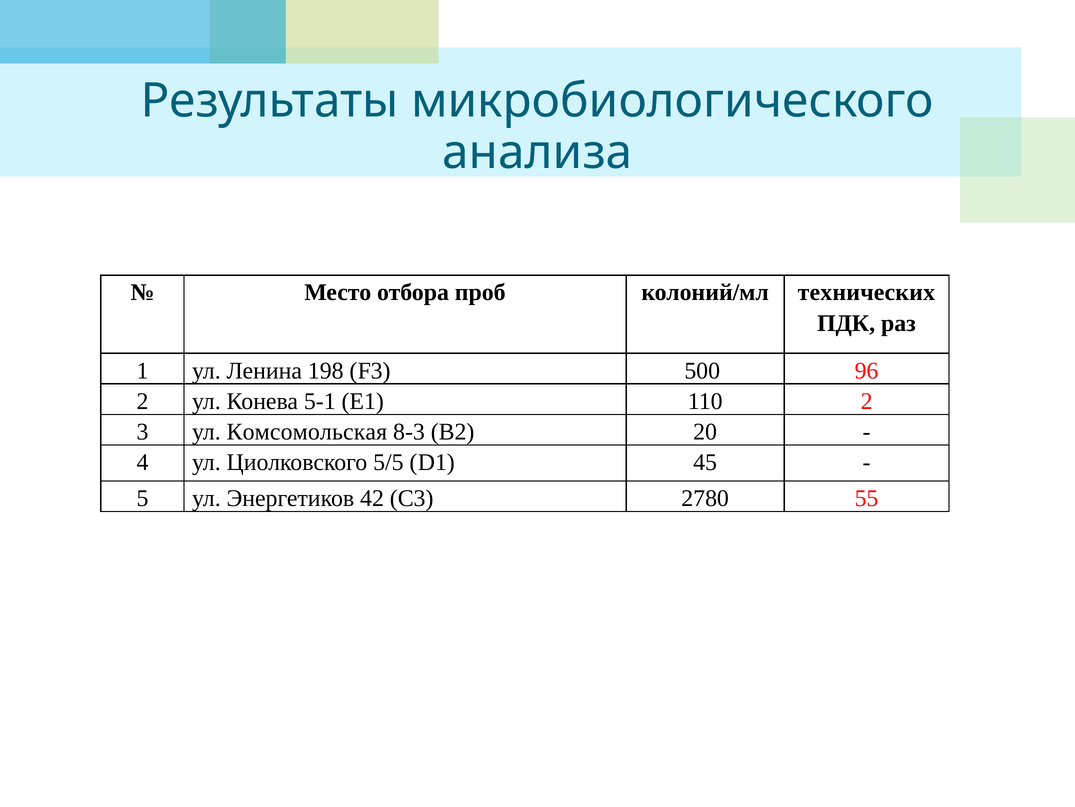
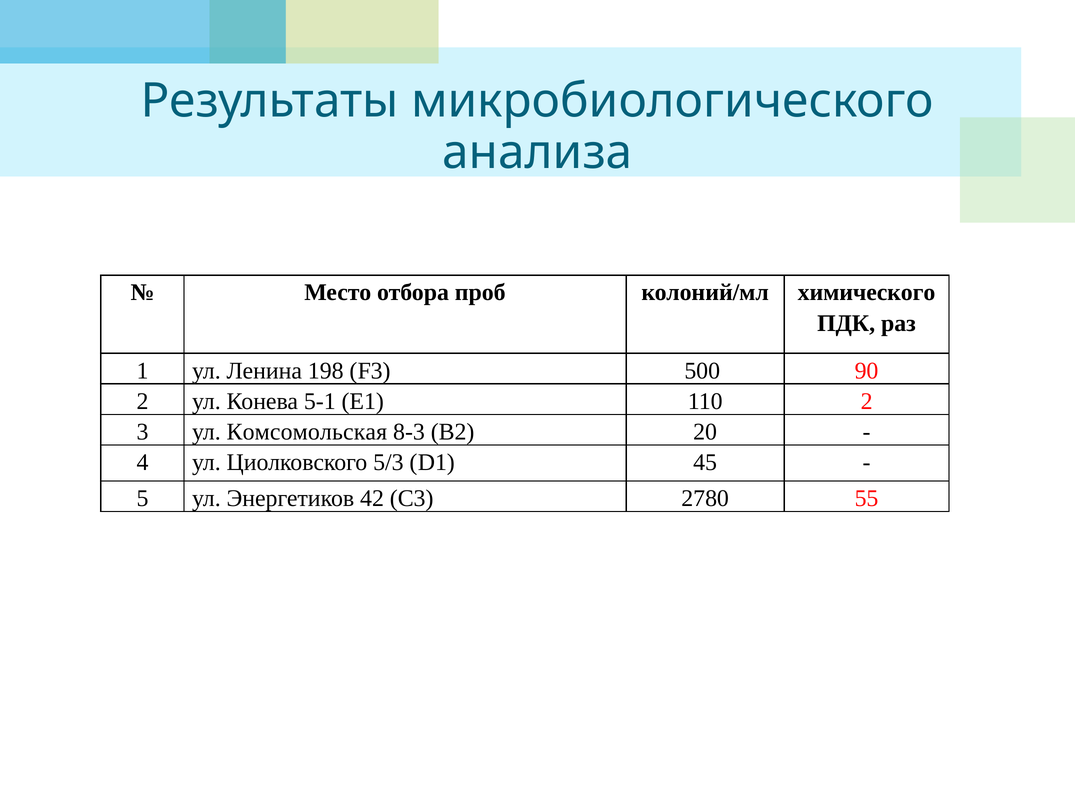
технических: технических -> химического
96: 96 -> 90
5/5: 5/5 -> 5/3
